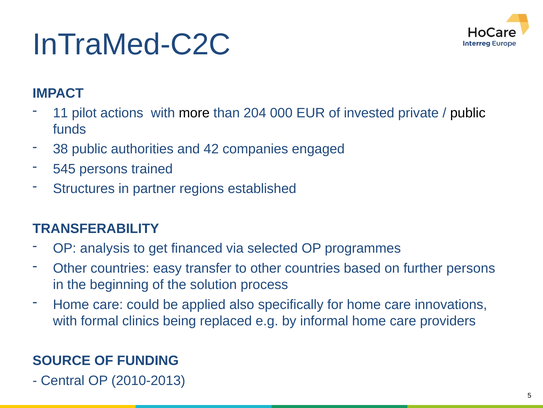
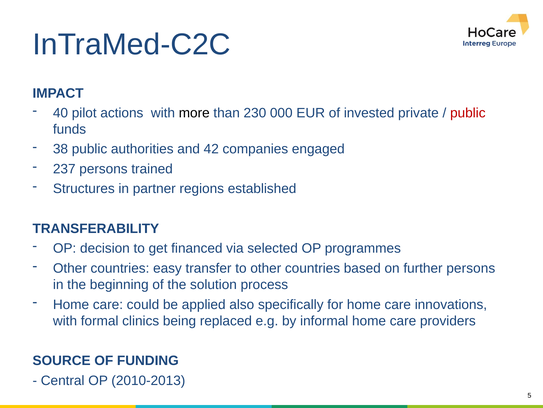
11: 11 -> 40
204: 204 -> 230
public at (468, 113) colour: black -> red
545: 545 -> 237
analysis: analysis -> decision
